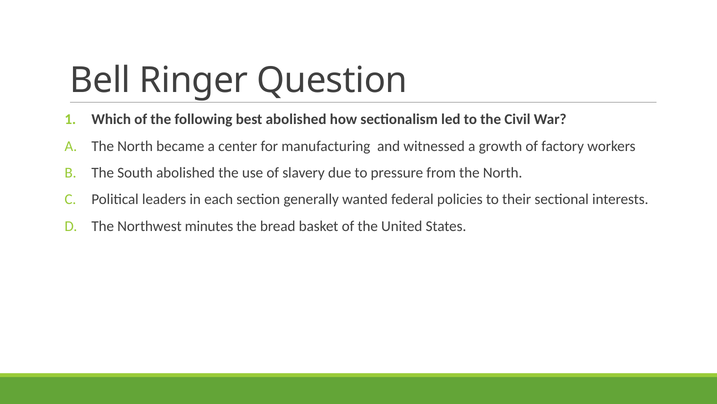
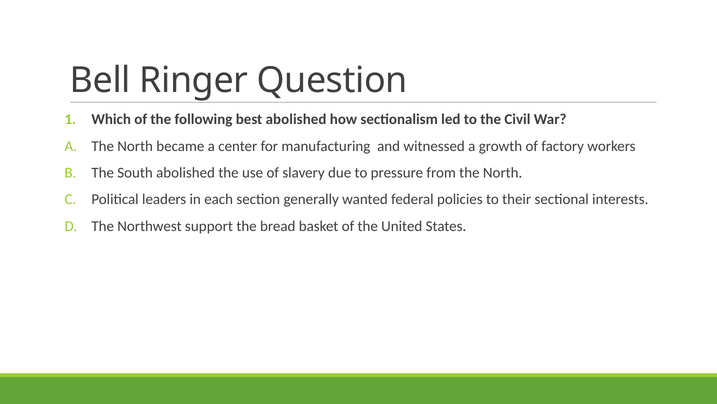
minutes: minutes -> support
